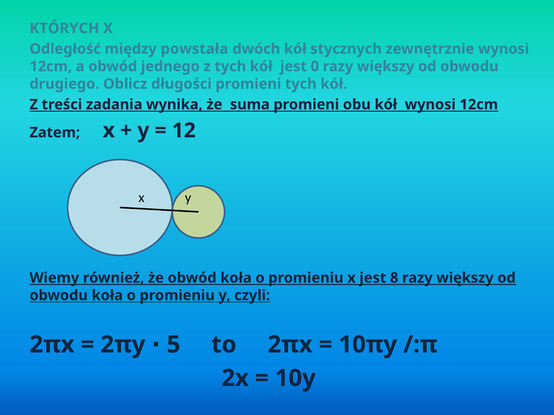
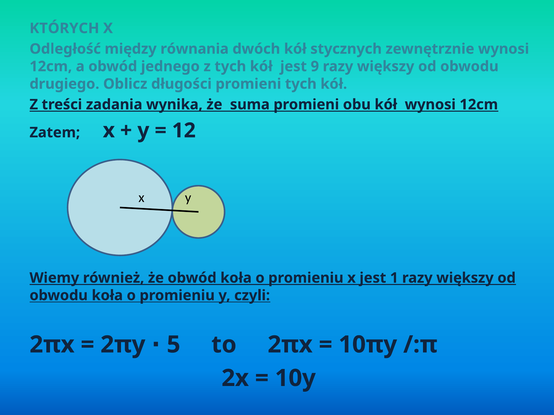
powstała: powstała -> równania
0: 0 -> 9
8: 8 -> 1
